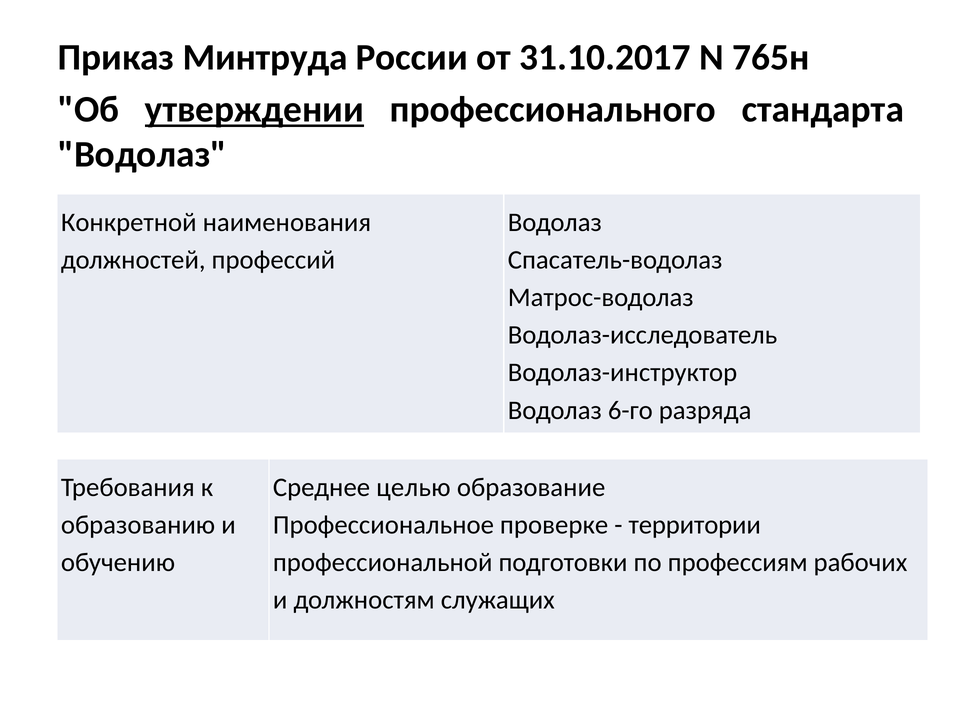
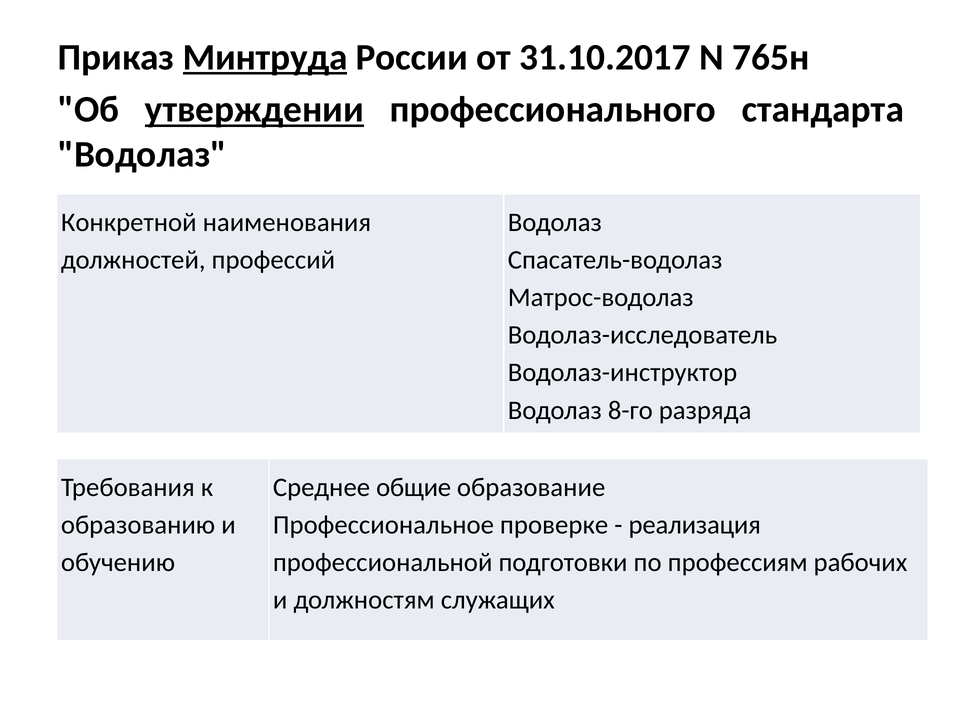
Минтруда underline: none -> present
6-го: 6-го -> 8-го
целью: целью -> общие
территории: территории -> реализация
